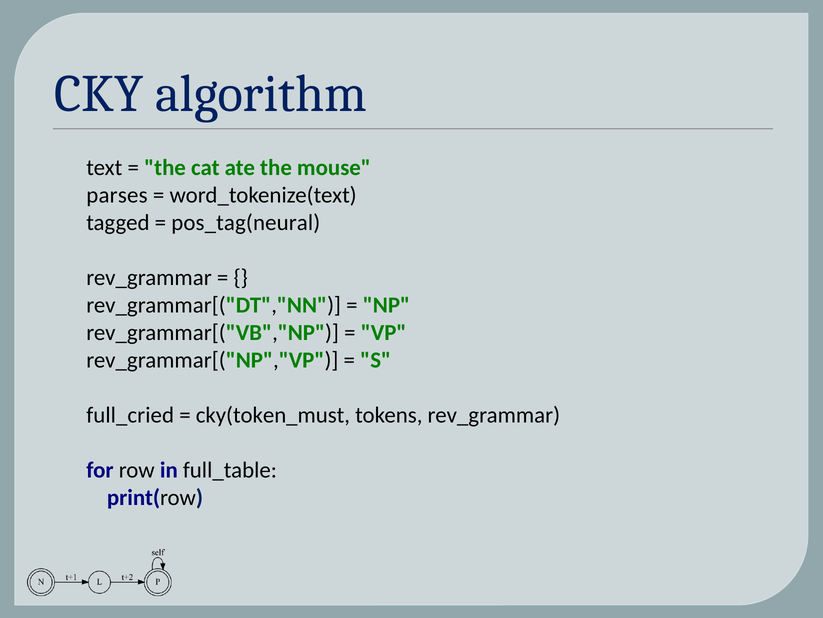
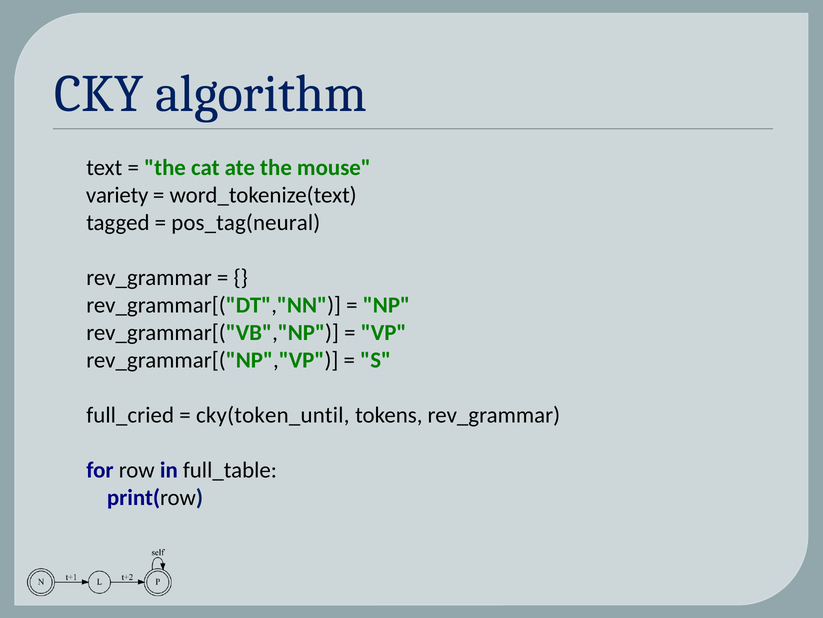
parses: parses -> variety
cky(token_must: cky(token_must -> cky(token_until
